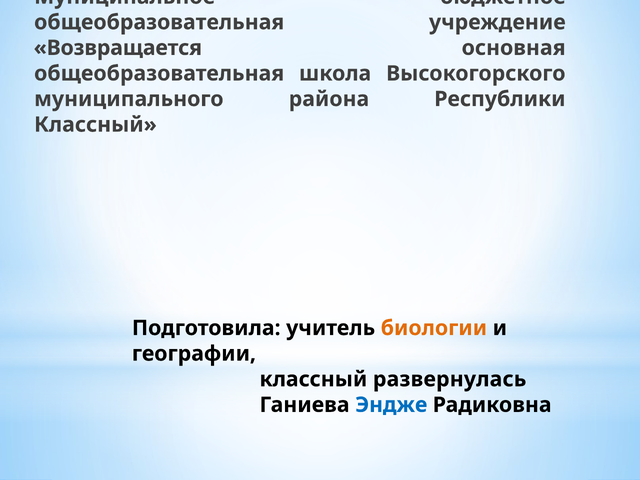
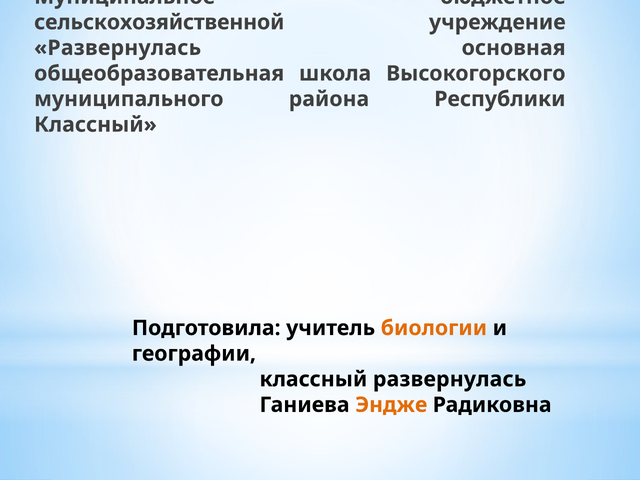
общеобразовательная at (159, 22): общеобразовательная -> сельскохозяйственной
Возвращается at (118, 48): Возвращается -> Развернулась
Эндже colour: blue -> orange
